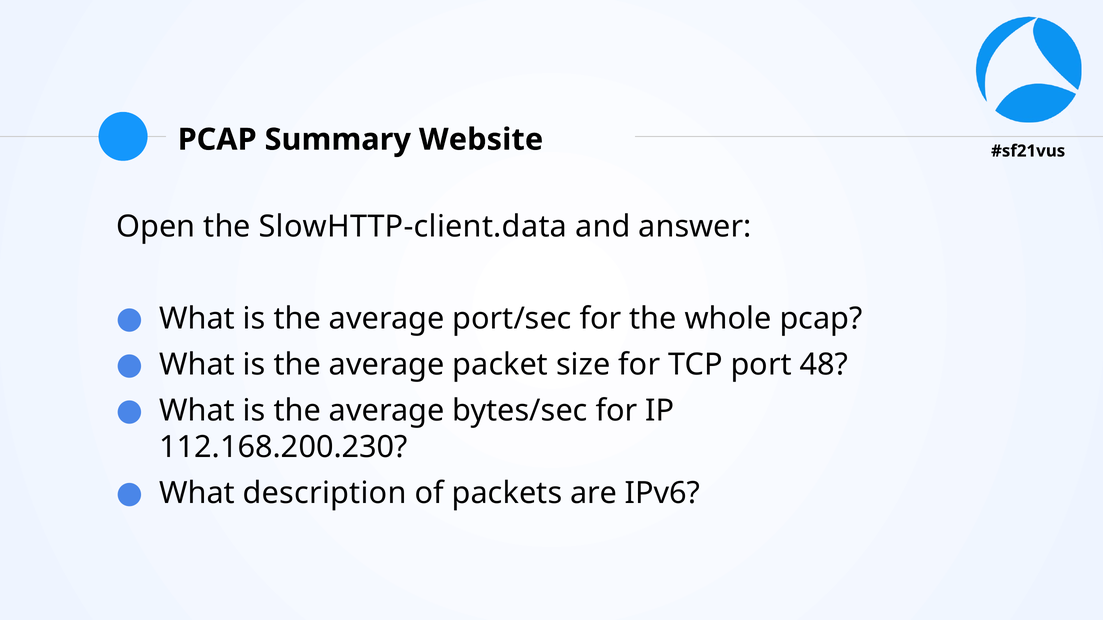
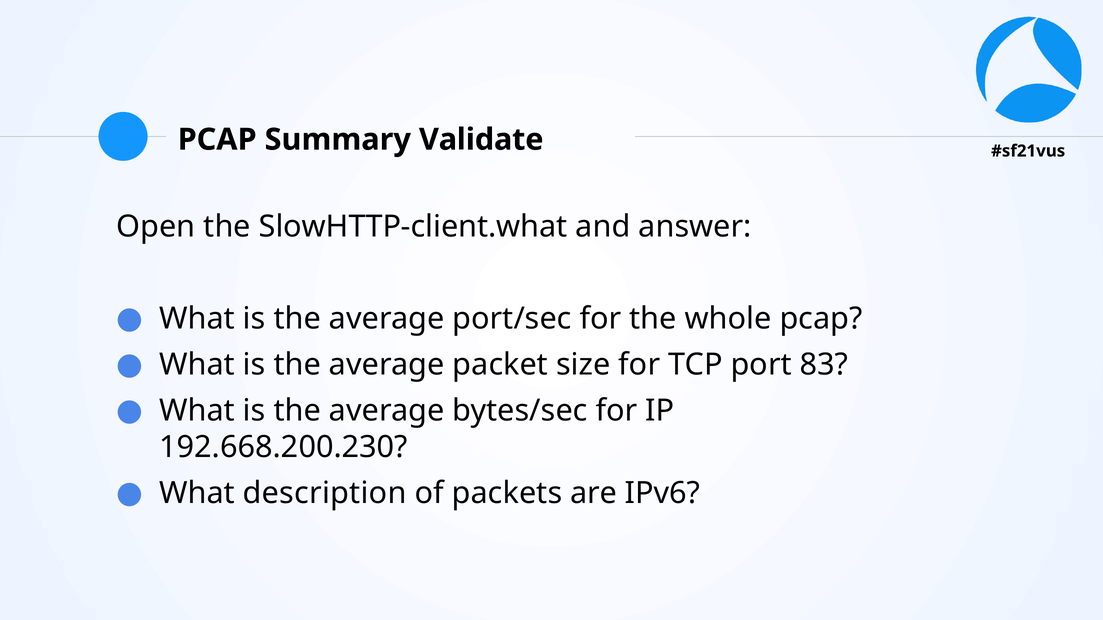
Website: Website -> Validate
SlowHTTP-client.data: SlowHTTP-client.data -> SlowHTTP-client.what
48: 48 -> 83
112.168.200.230: 112.168.200.230 -> 192.668.200.230
